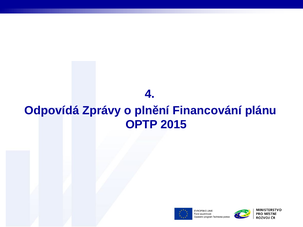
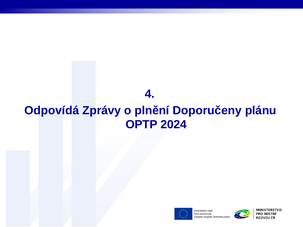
Financování: Financování -> Doporučeny
2015: 2015 -> 2024
